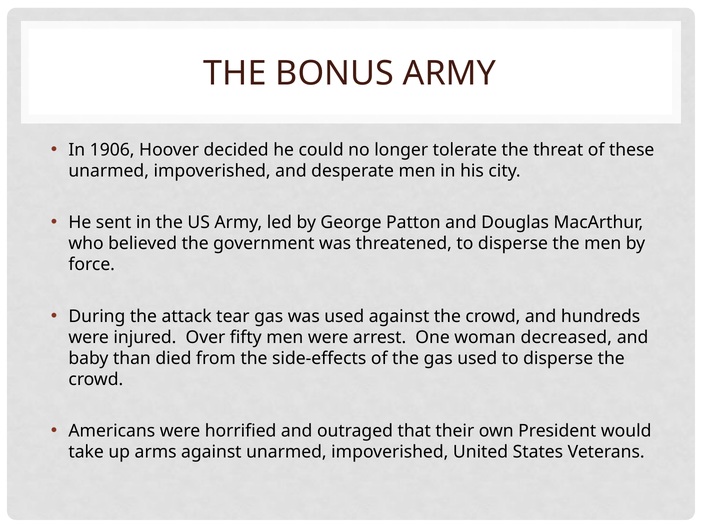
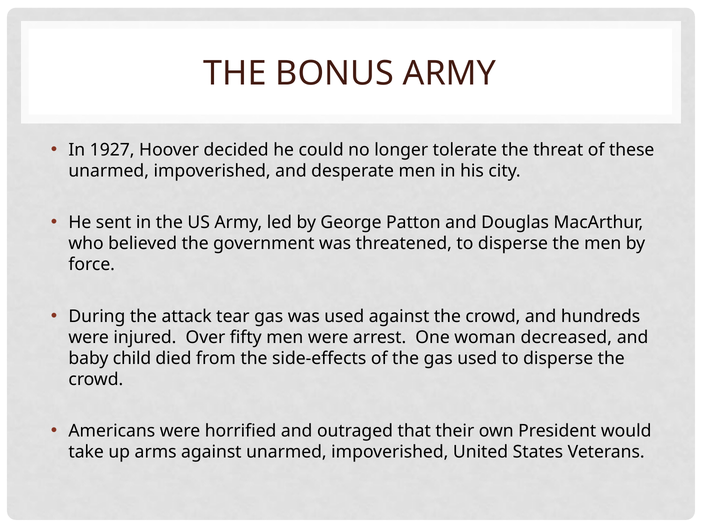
1906: 1906 -> 1927
than: than -> child
